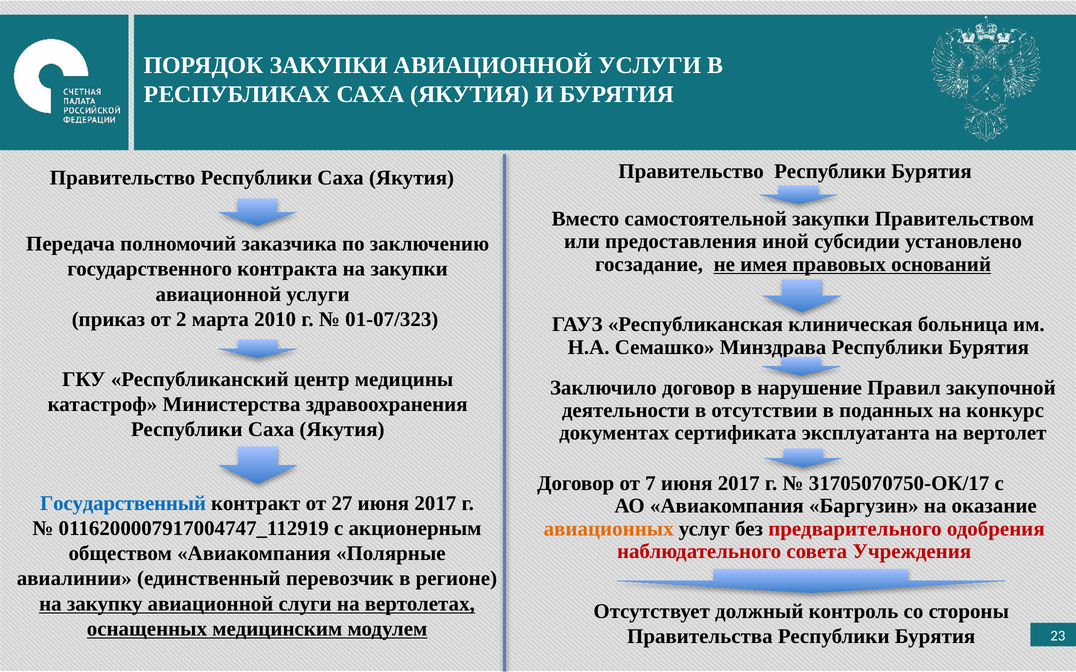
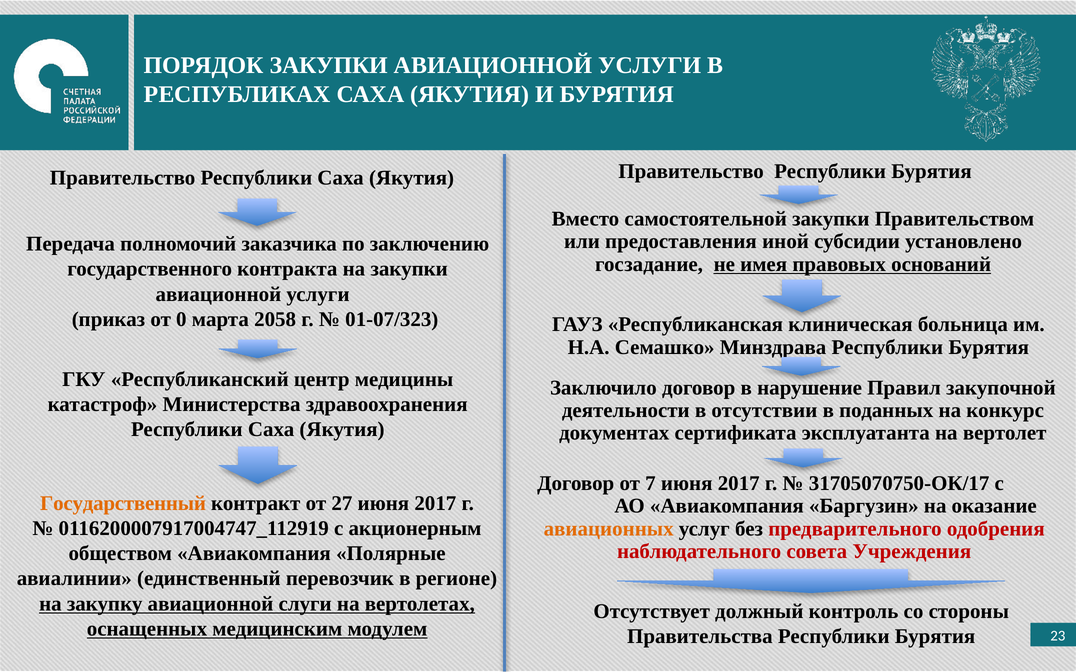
2: 2 -> 0
2010: 2010 -> 2058
Государственный colour: blue -> orange
